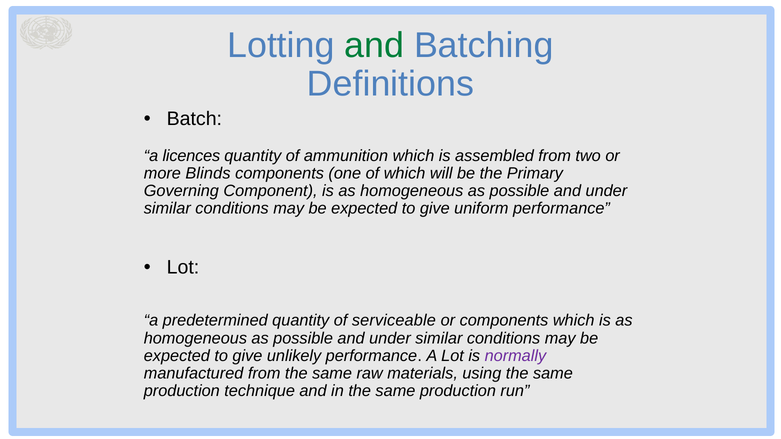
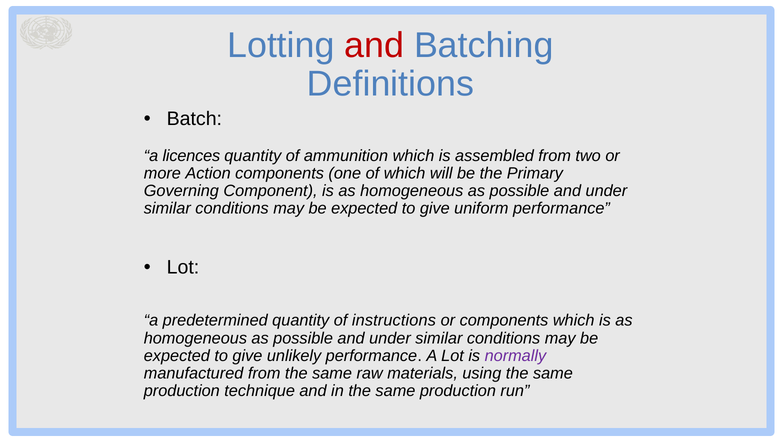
and at (374, 45) colour: green -> red
Blinds: Blinds -> Action
serviceable: serviceable -> instructions
